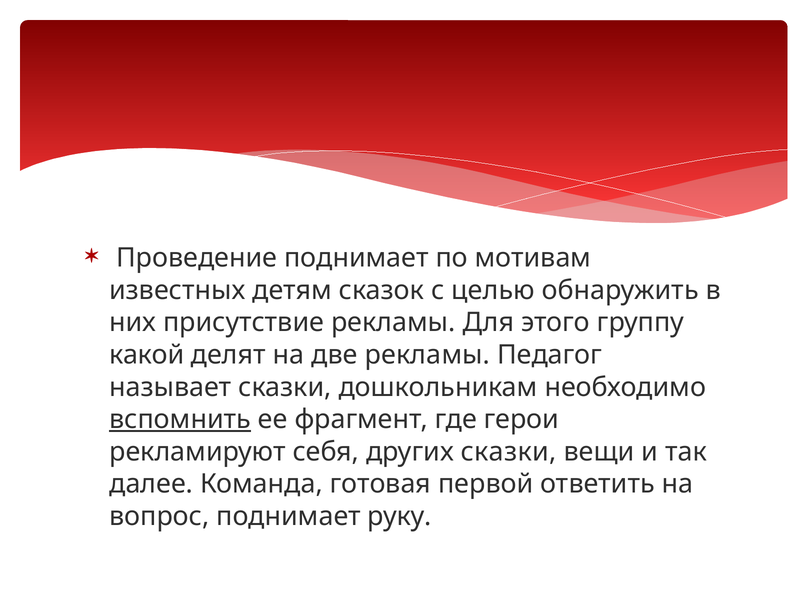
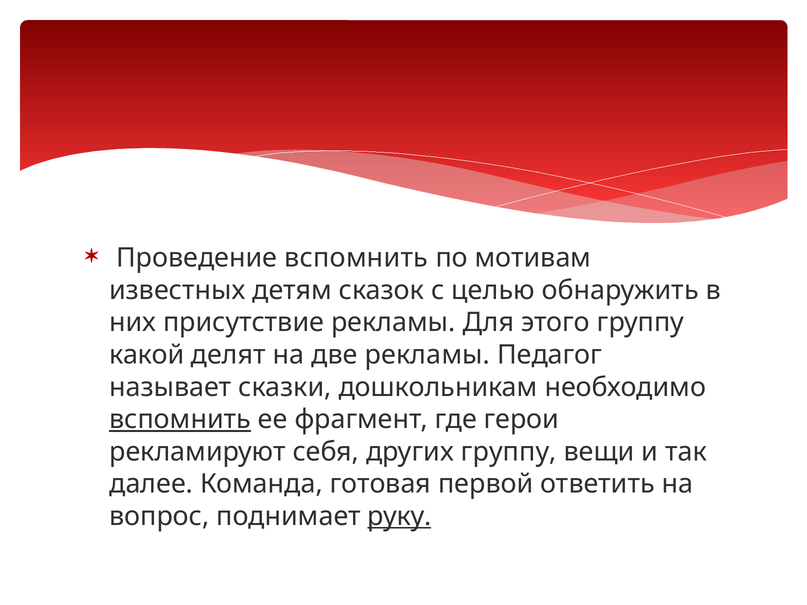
Проведение поднимает: поднимает -> вспомнить
других сказки: сказки -> группу
руку underline: none -> present
